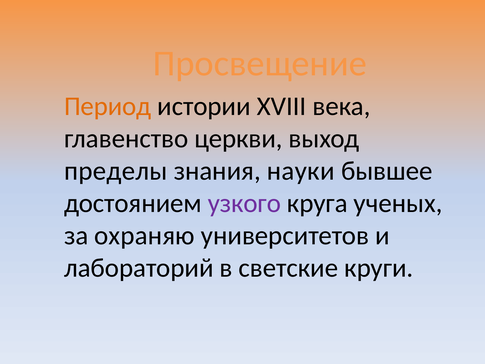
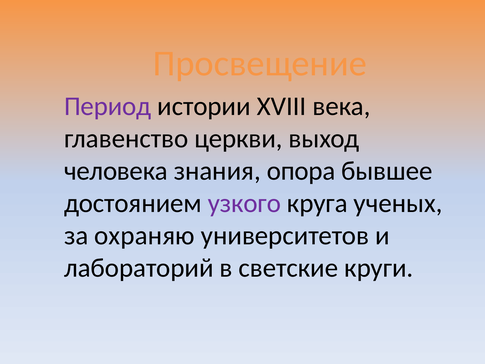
Период colour: orange -> purple
пределы: пределы -> человека
науки: науки -> опора
